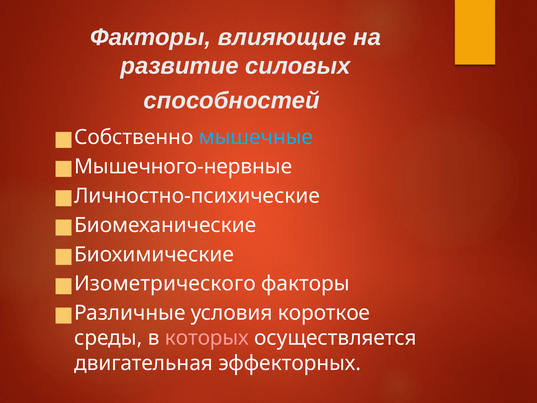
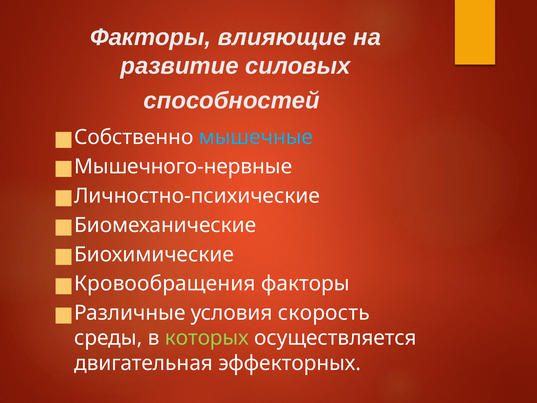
Изометрического: Изометрического -> Кровообращения
короткое: короткое -> скорость
которых colour: pink -> light green
